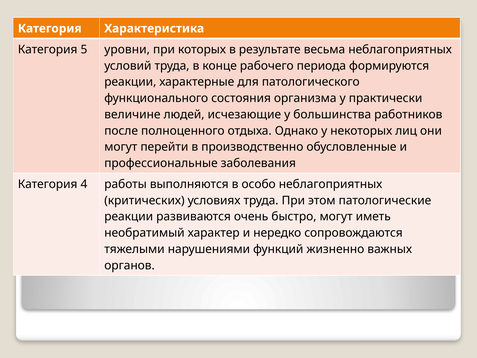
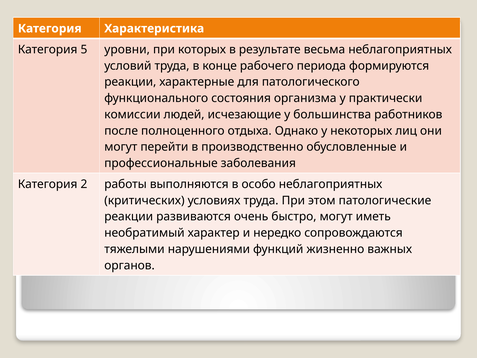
величине: величине -> комиссии
4: 4 -> 2
